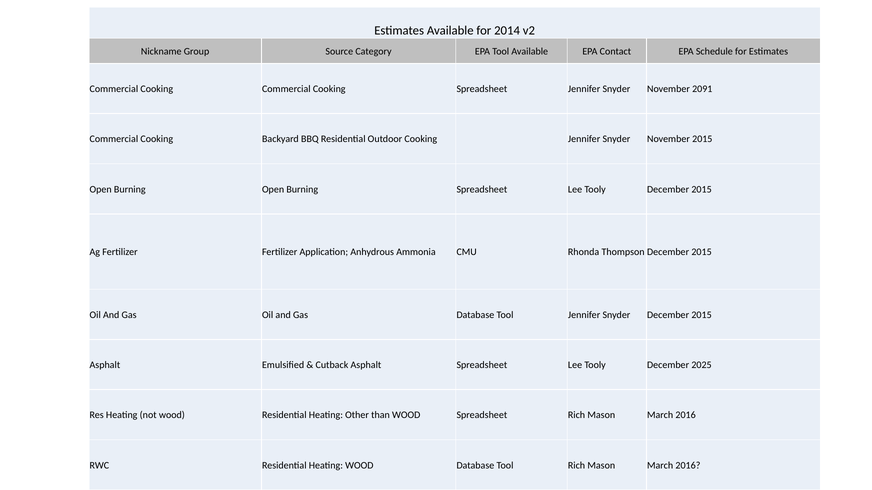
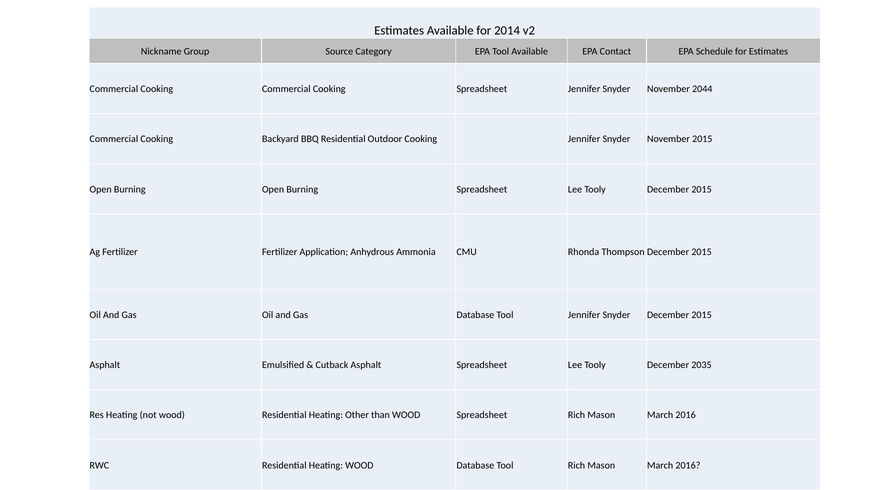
2091: 2091 -> 2044
2025: 2025 -> 2035
